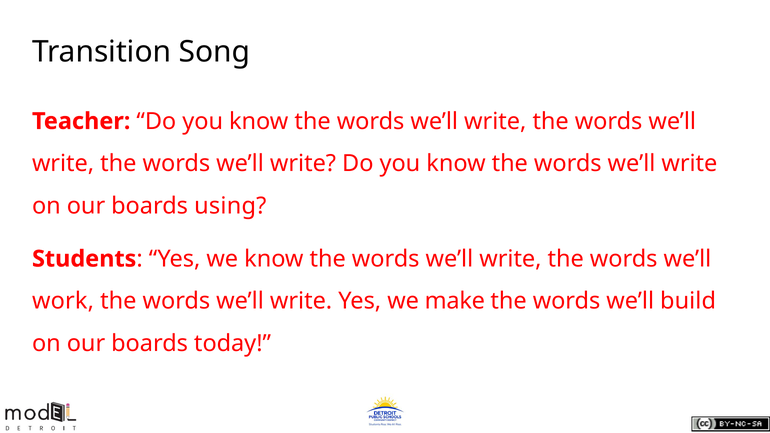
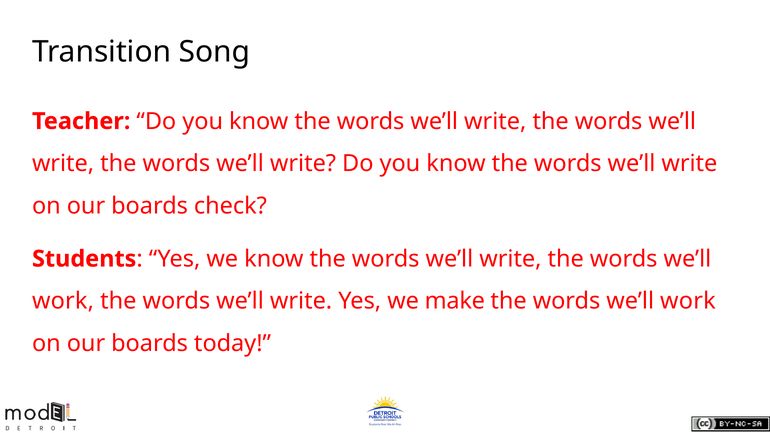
using: using -> check
build at (688, 301): build -> work
